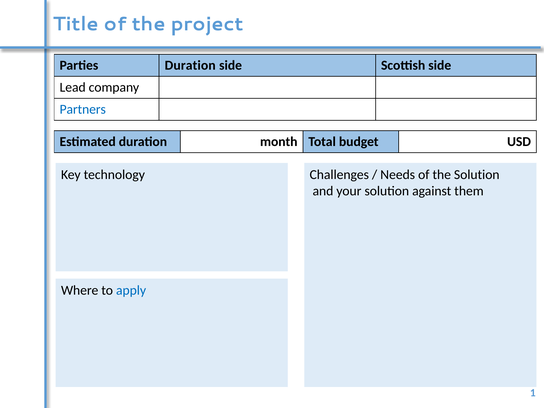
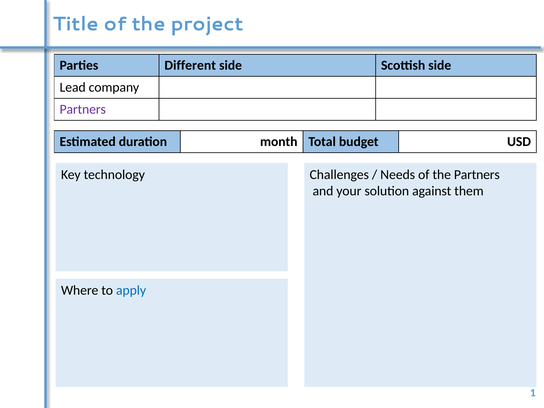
Parties Duration: Duration -> Different
Partners at (83, 109) colour: blue -> purple
the Solution: Solution -> Partners
